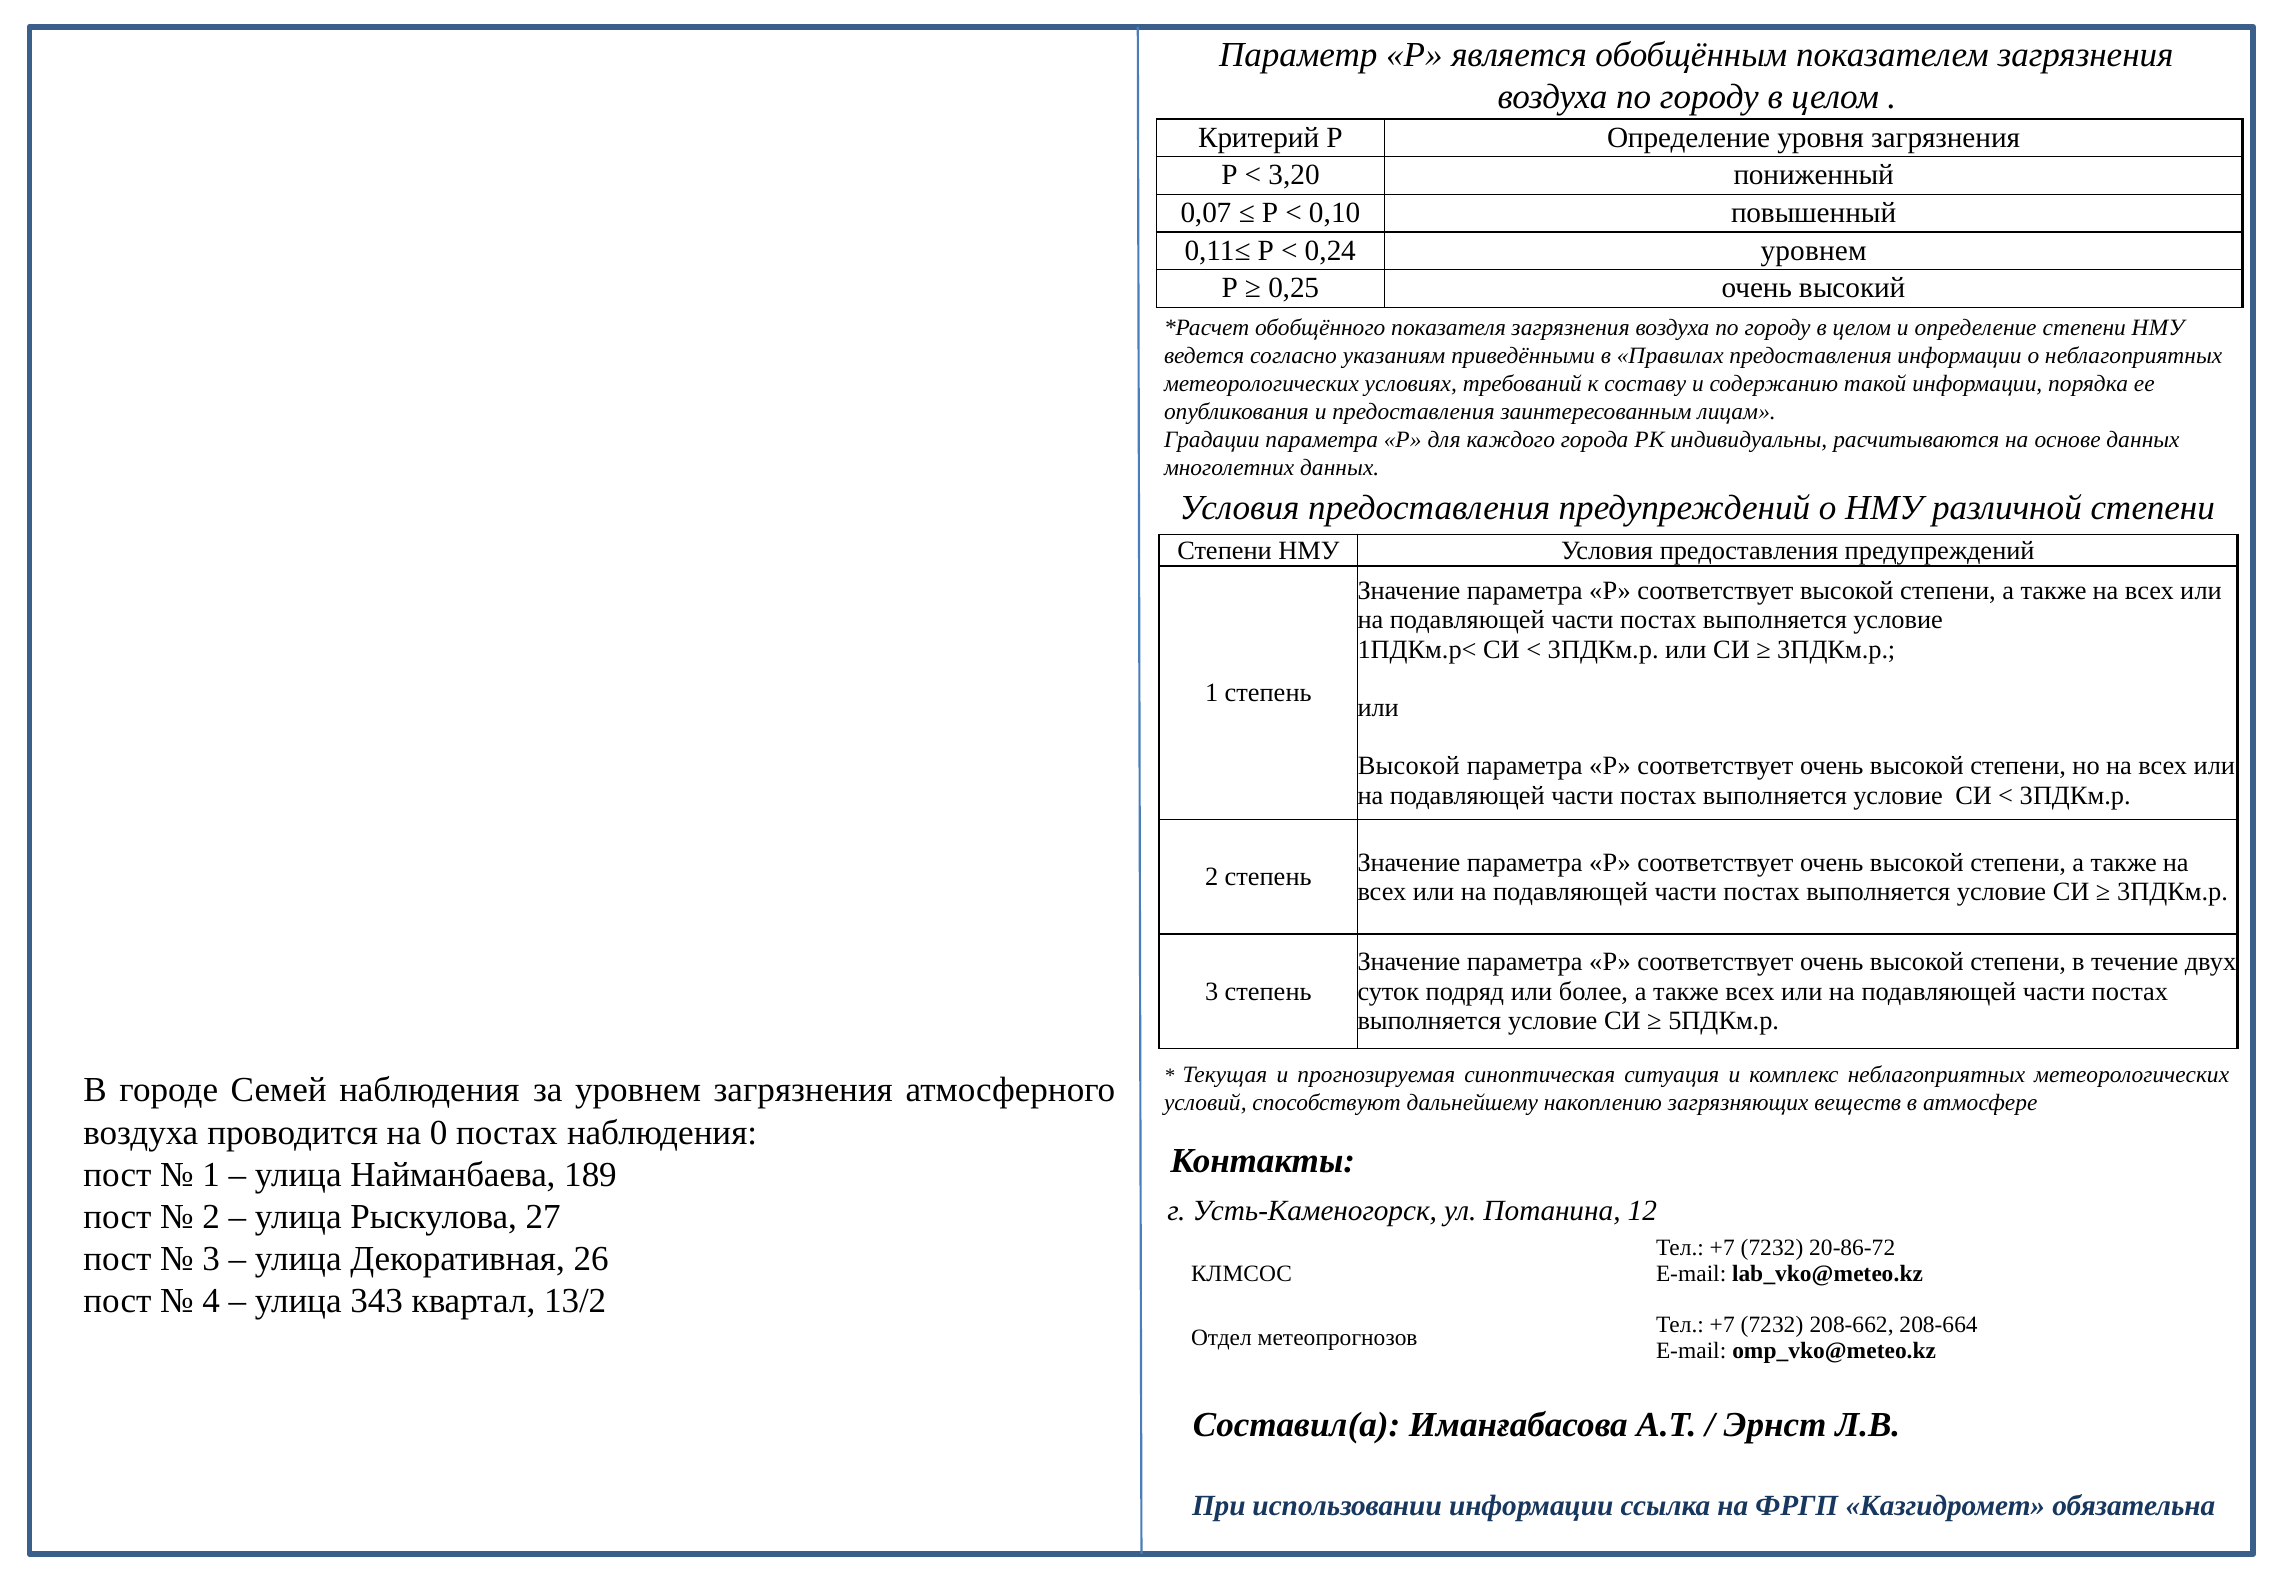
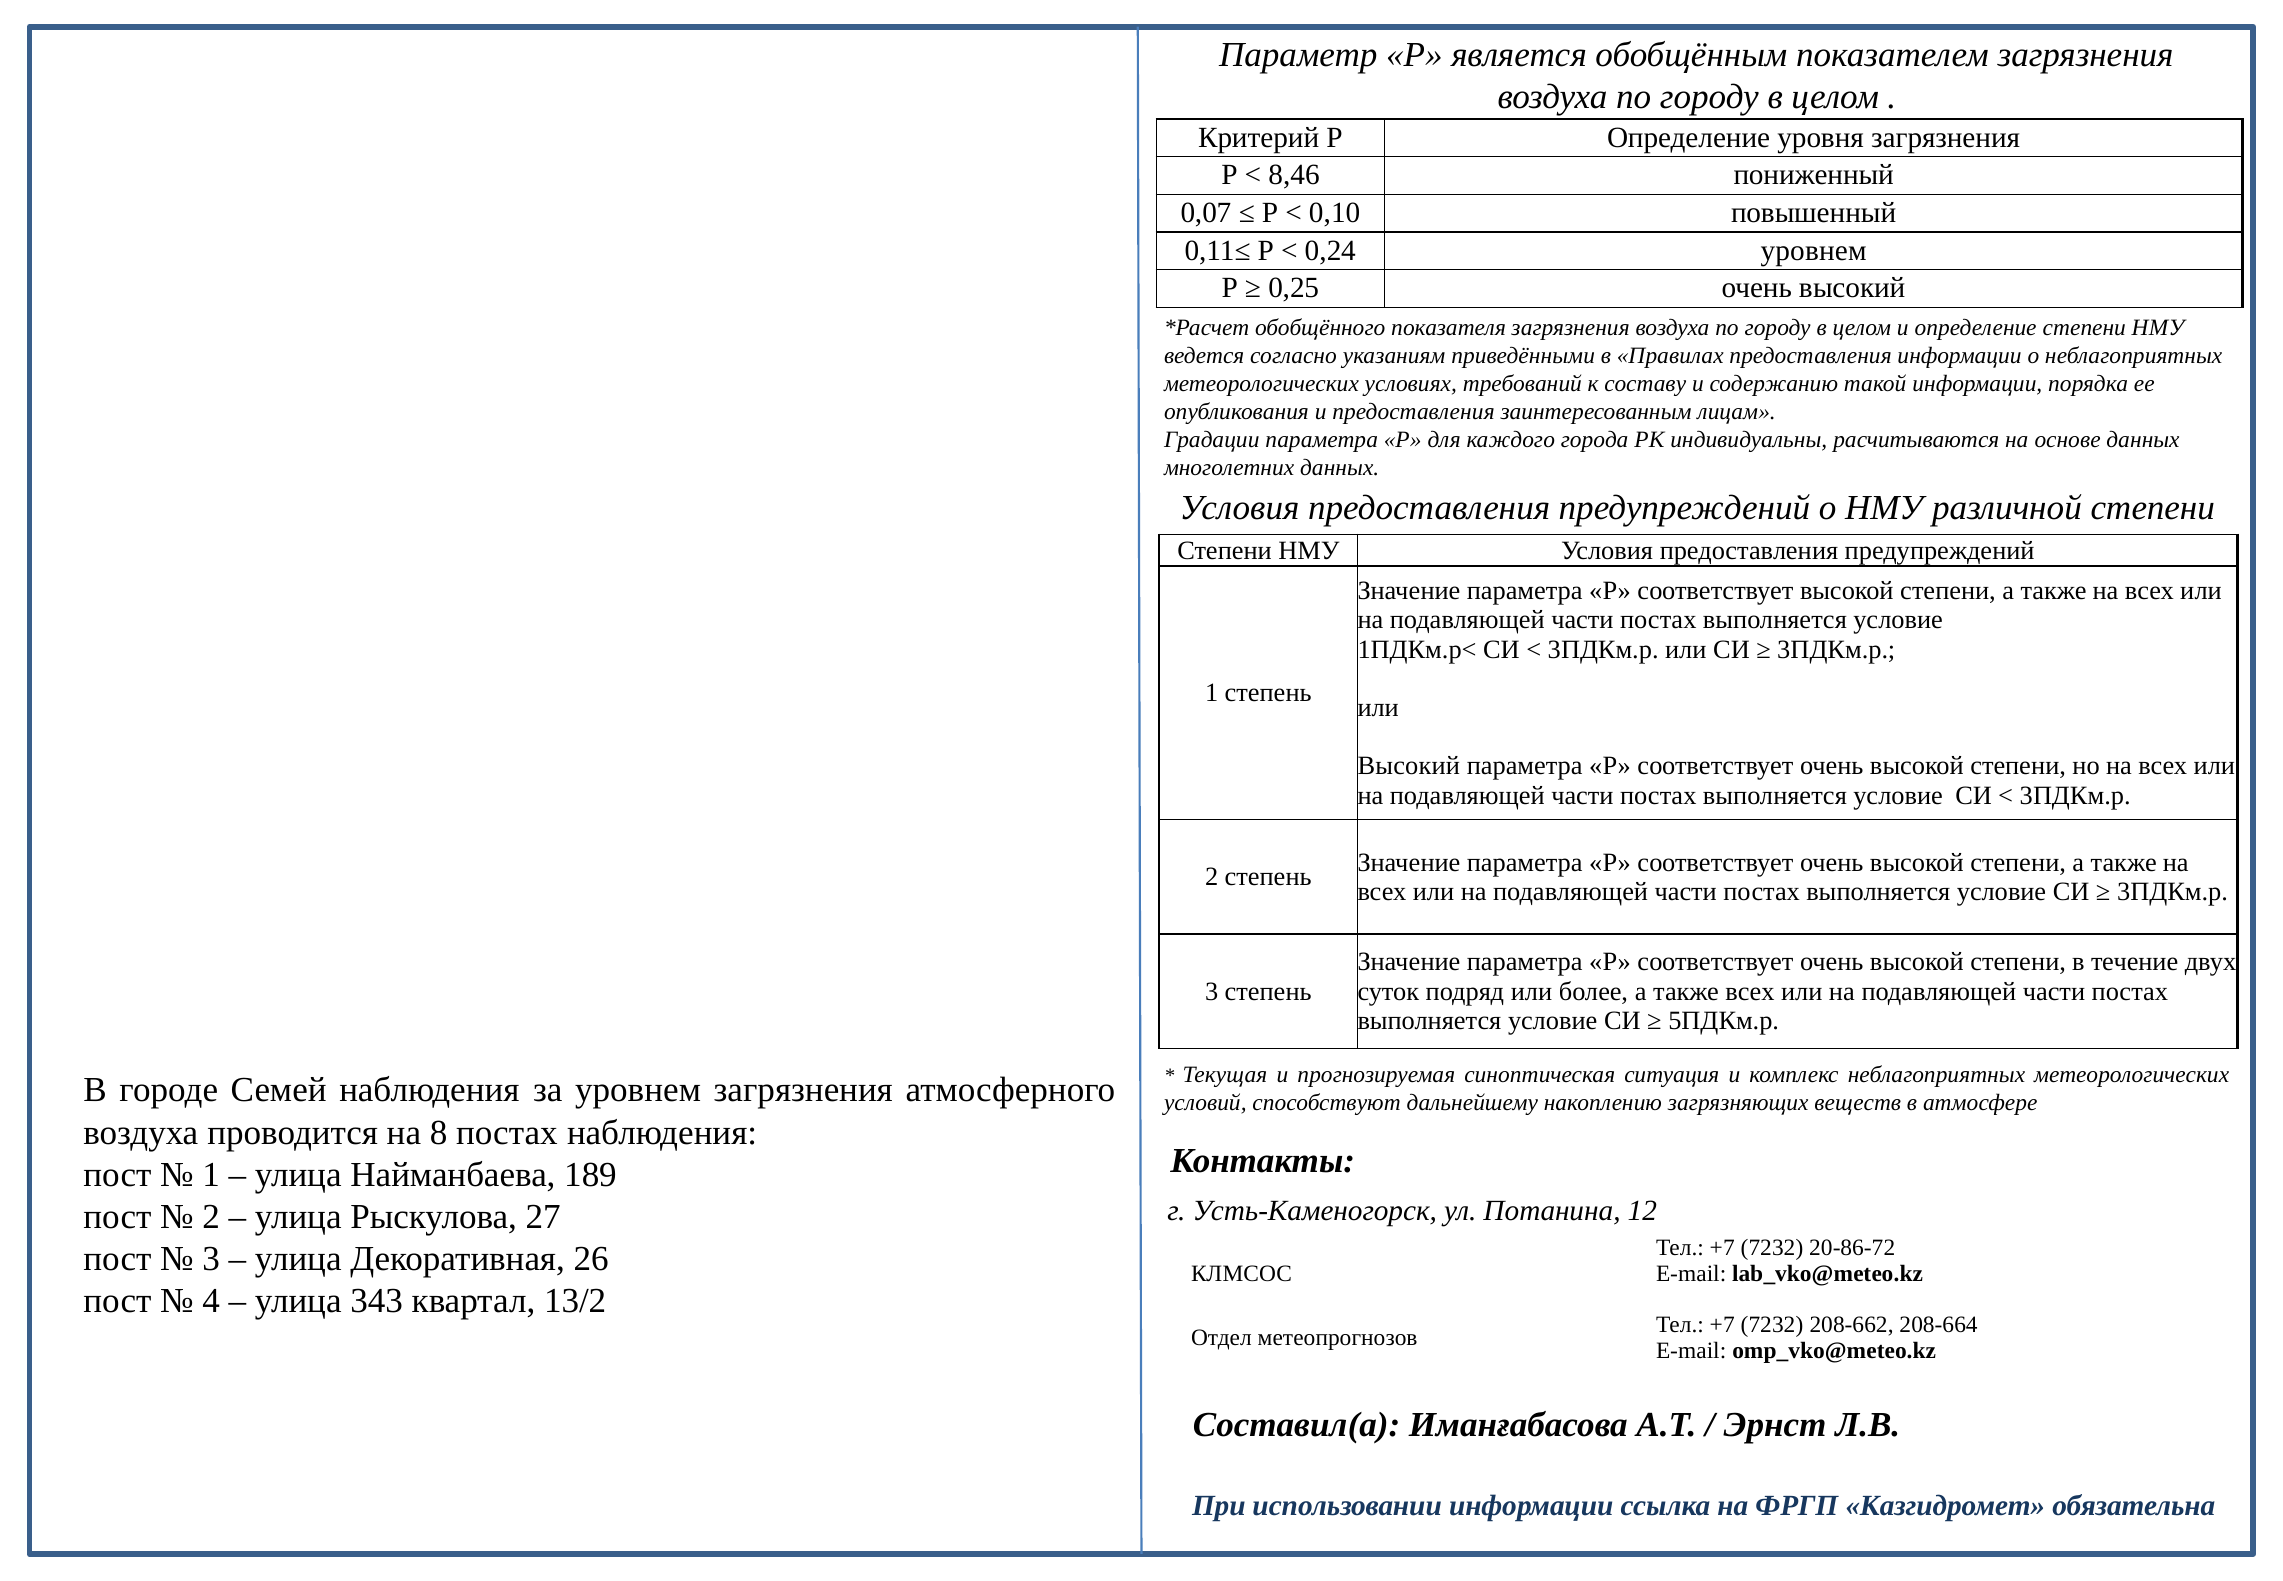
3,20: 3,20 -> 8,46
Высокой at (1409, 766): Высокой -> Высокий
0: 0 -> 8
